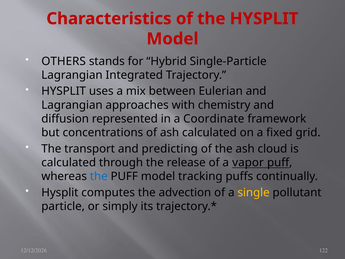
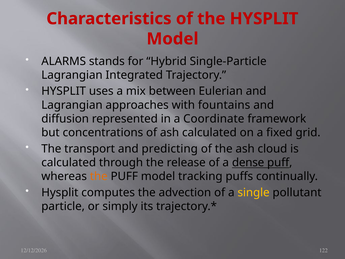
OTHERS: OTHERS -> ALARMS
chemistry: chemistry -> fountains
vapor: vapor -> dense
the at (99, 176) colour: blue -> orange
